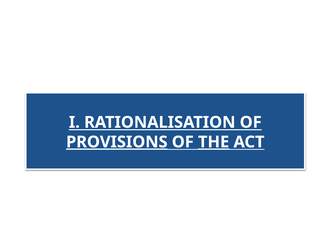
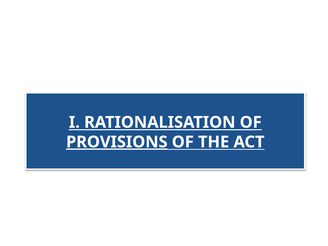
THE underline: present -> none
